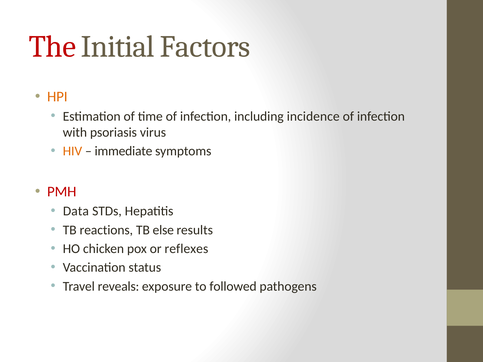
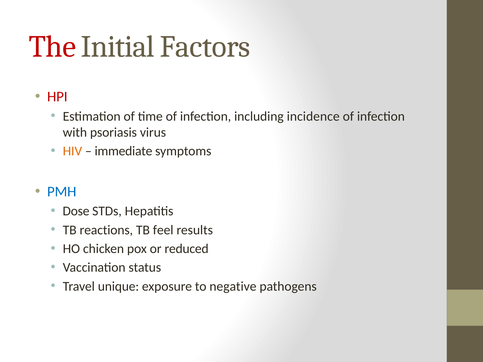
HPI colour: orange -> red
PMH colour: red -> blue
Data: Data -> Dose
else: else -> feel
reflexes: reflexes -> reduced
reveals: reveals -> unique
followed: followed -> negative
